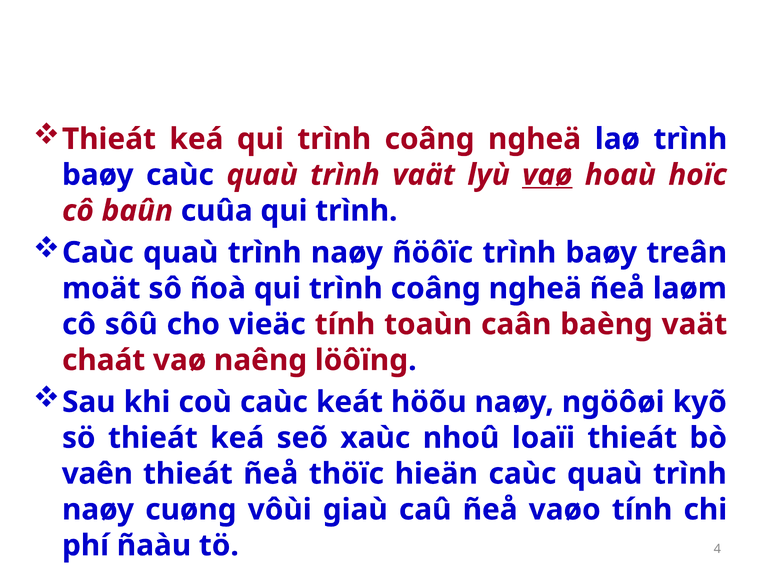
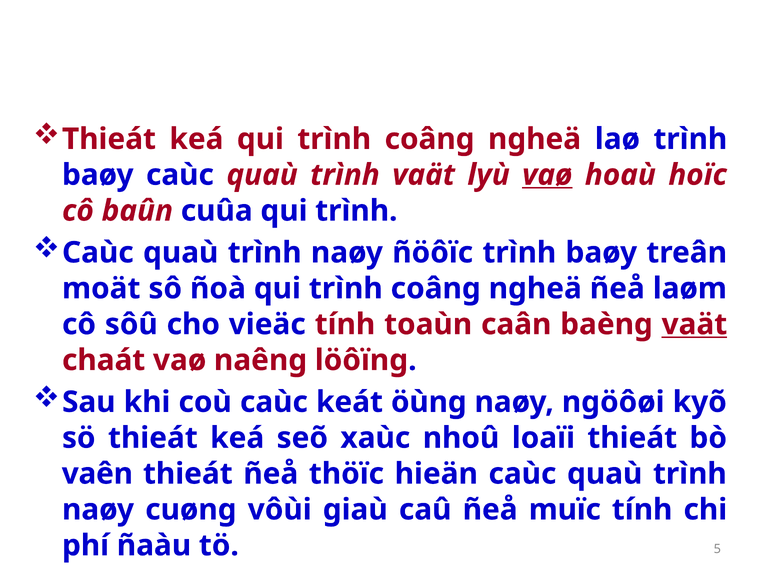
vaät at (694, 324) underline: none -> present
höõu: höõu -> öùng
vaøo: vaøo -> muïc
4: 4 -> 5
